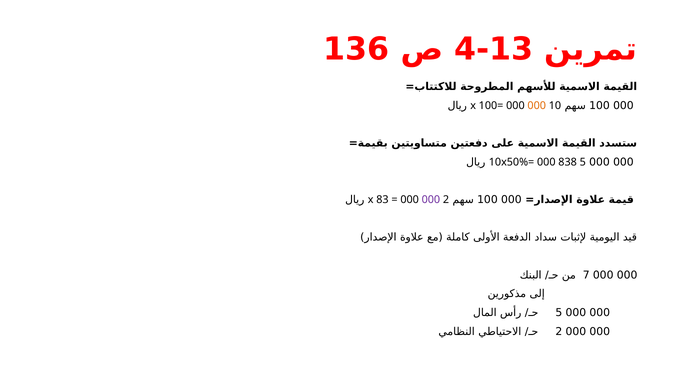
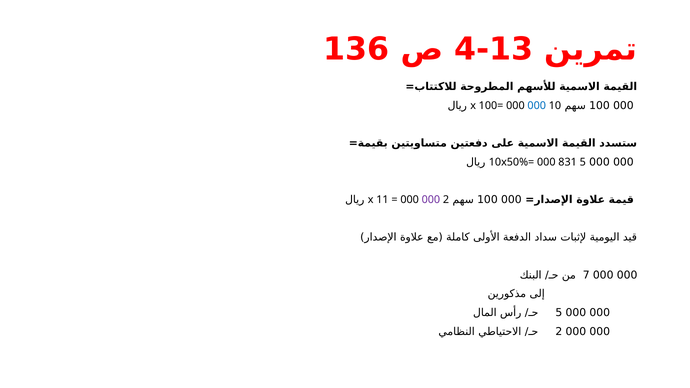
000 at (537, 106) colour: orange -> blue
838: 838 -> 831
83: 83 -> 11
